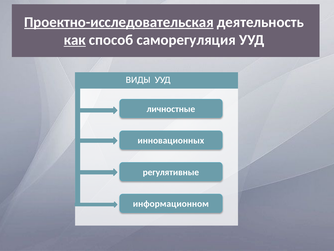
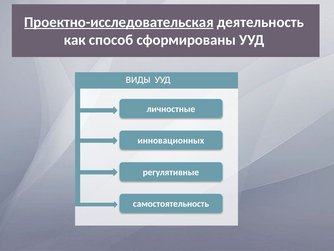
как underline: present -> none
саморегуляция: саморегуляция -> сформированы
информационном: информационном -> самостоятельность
